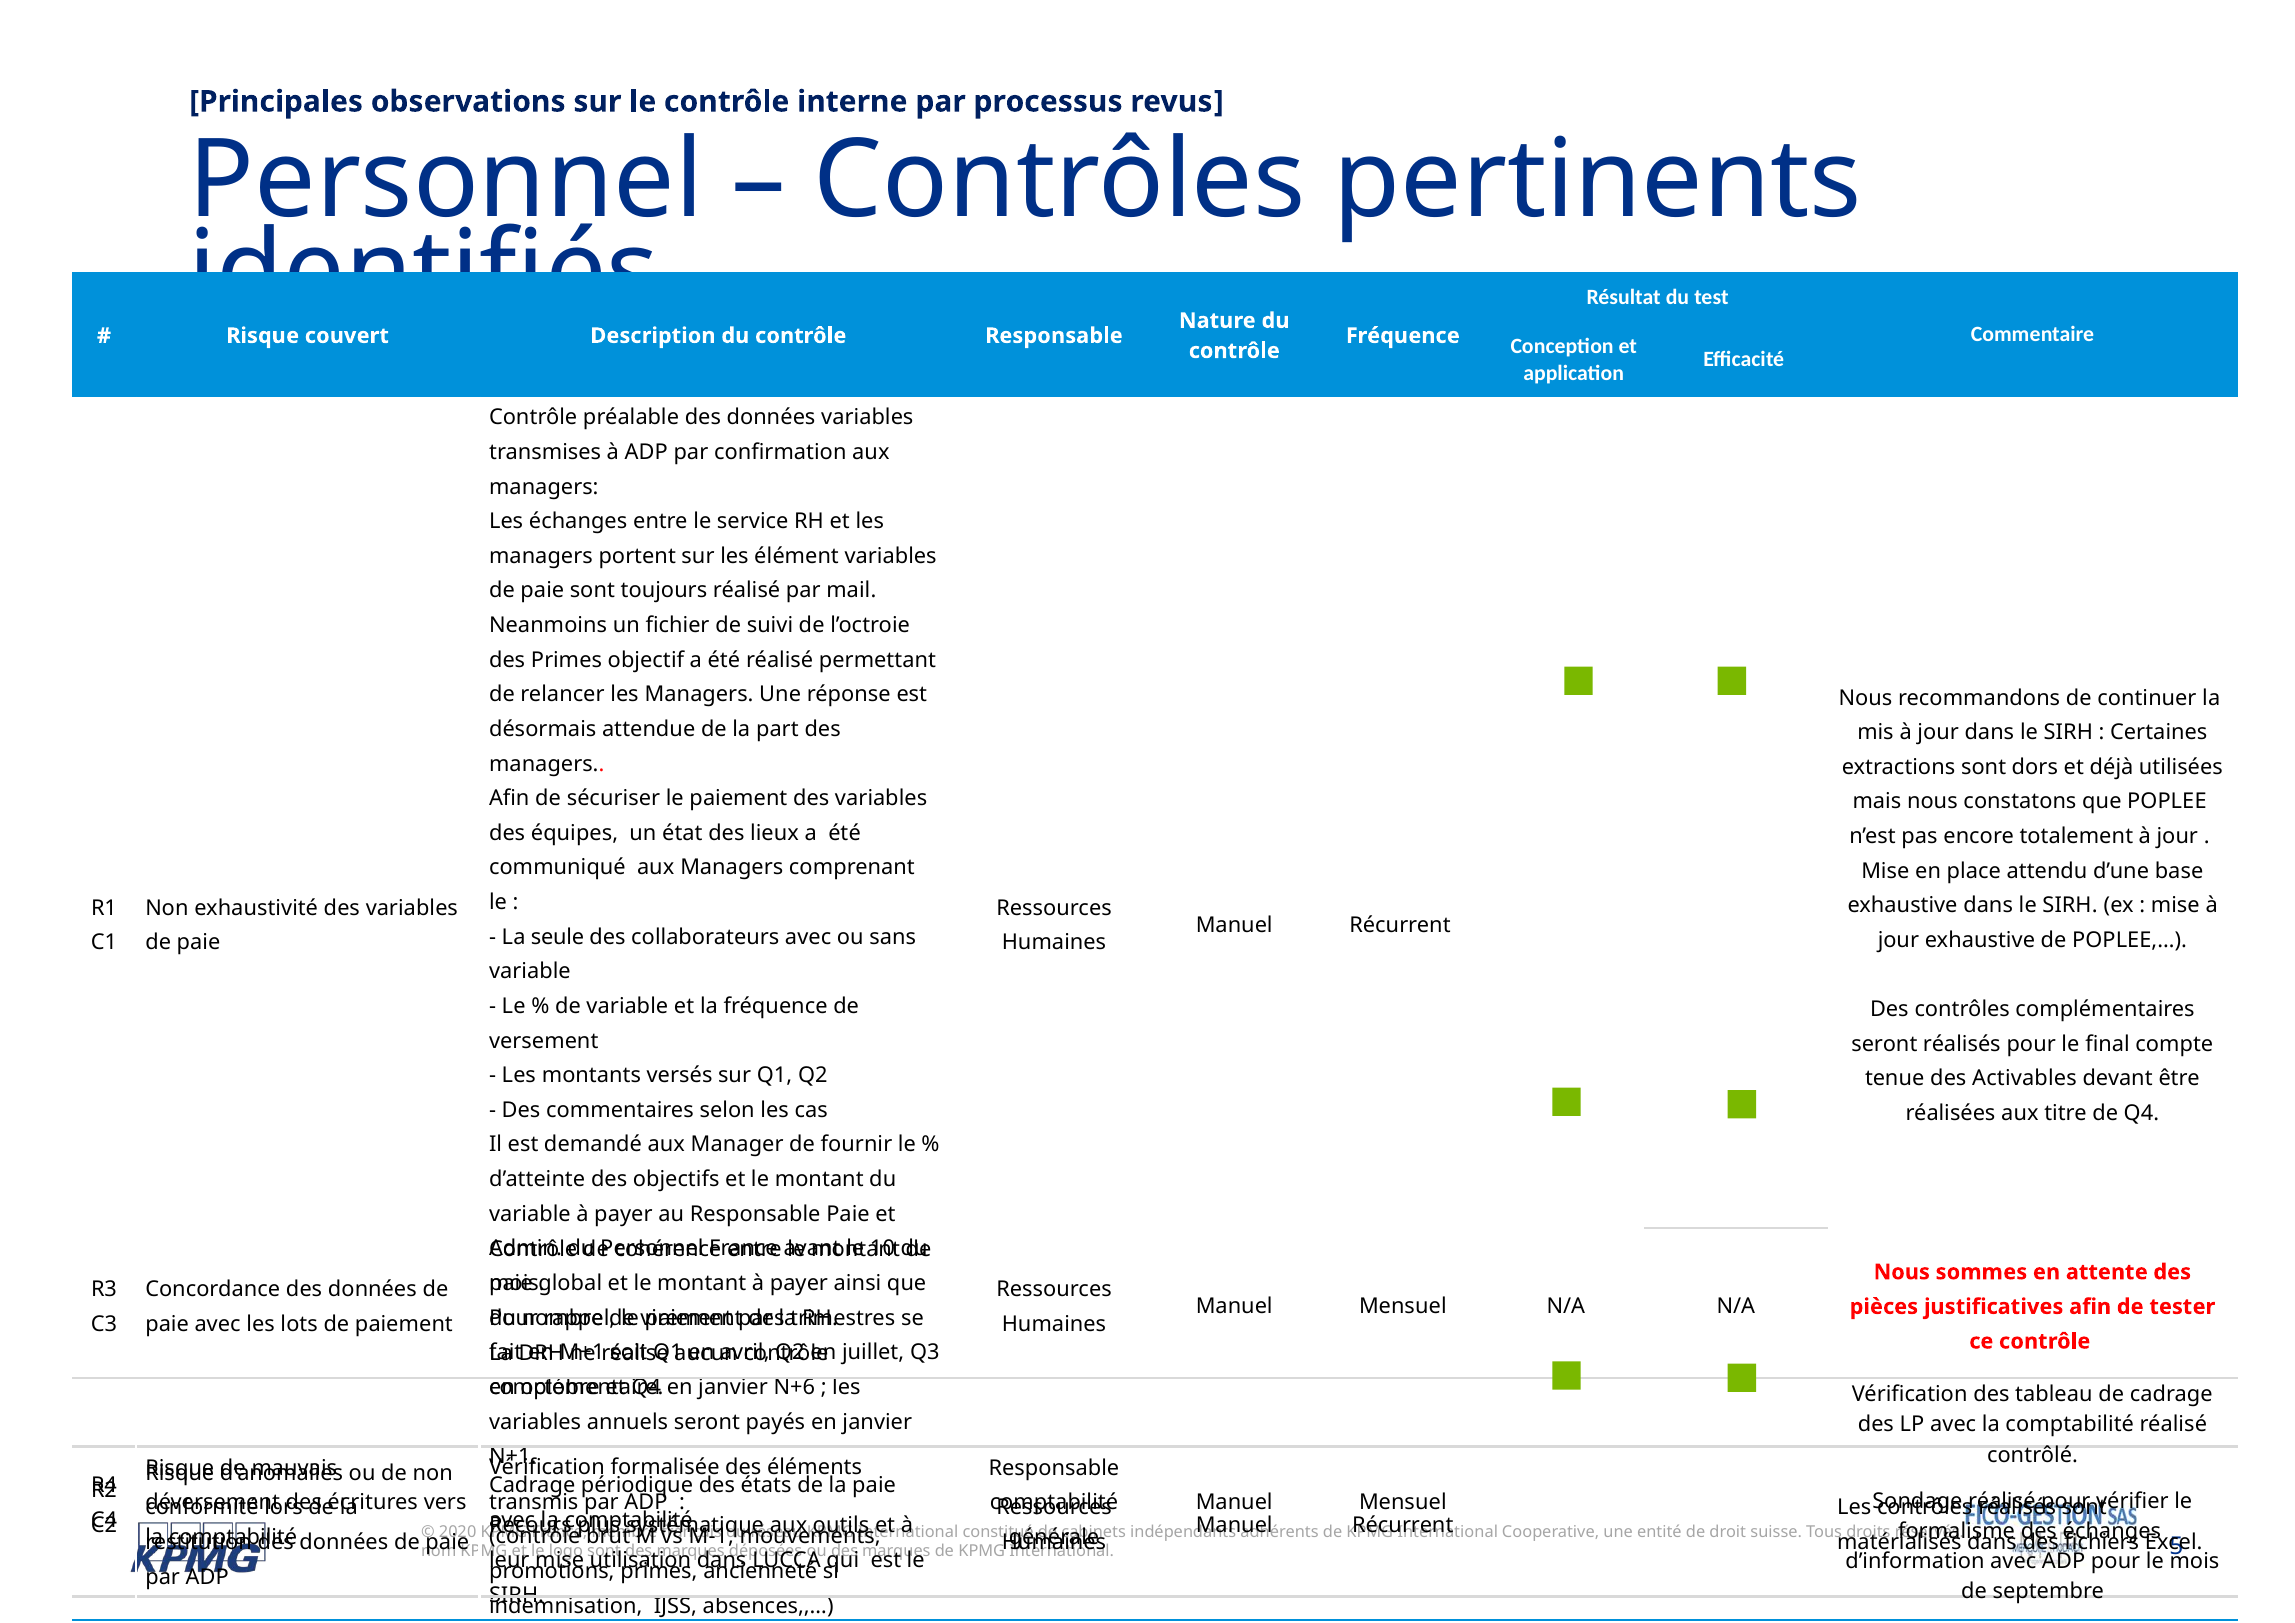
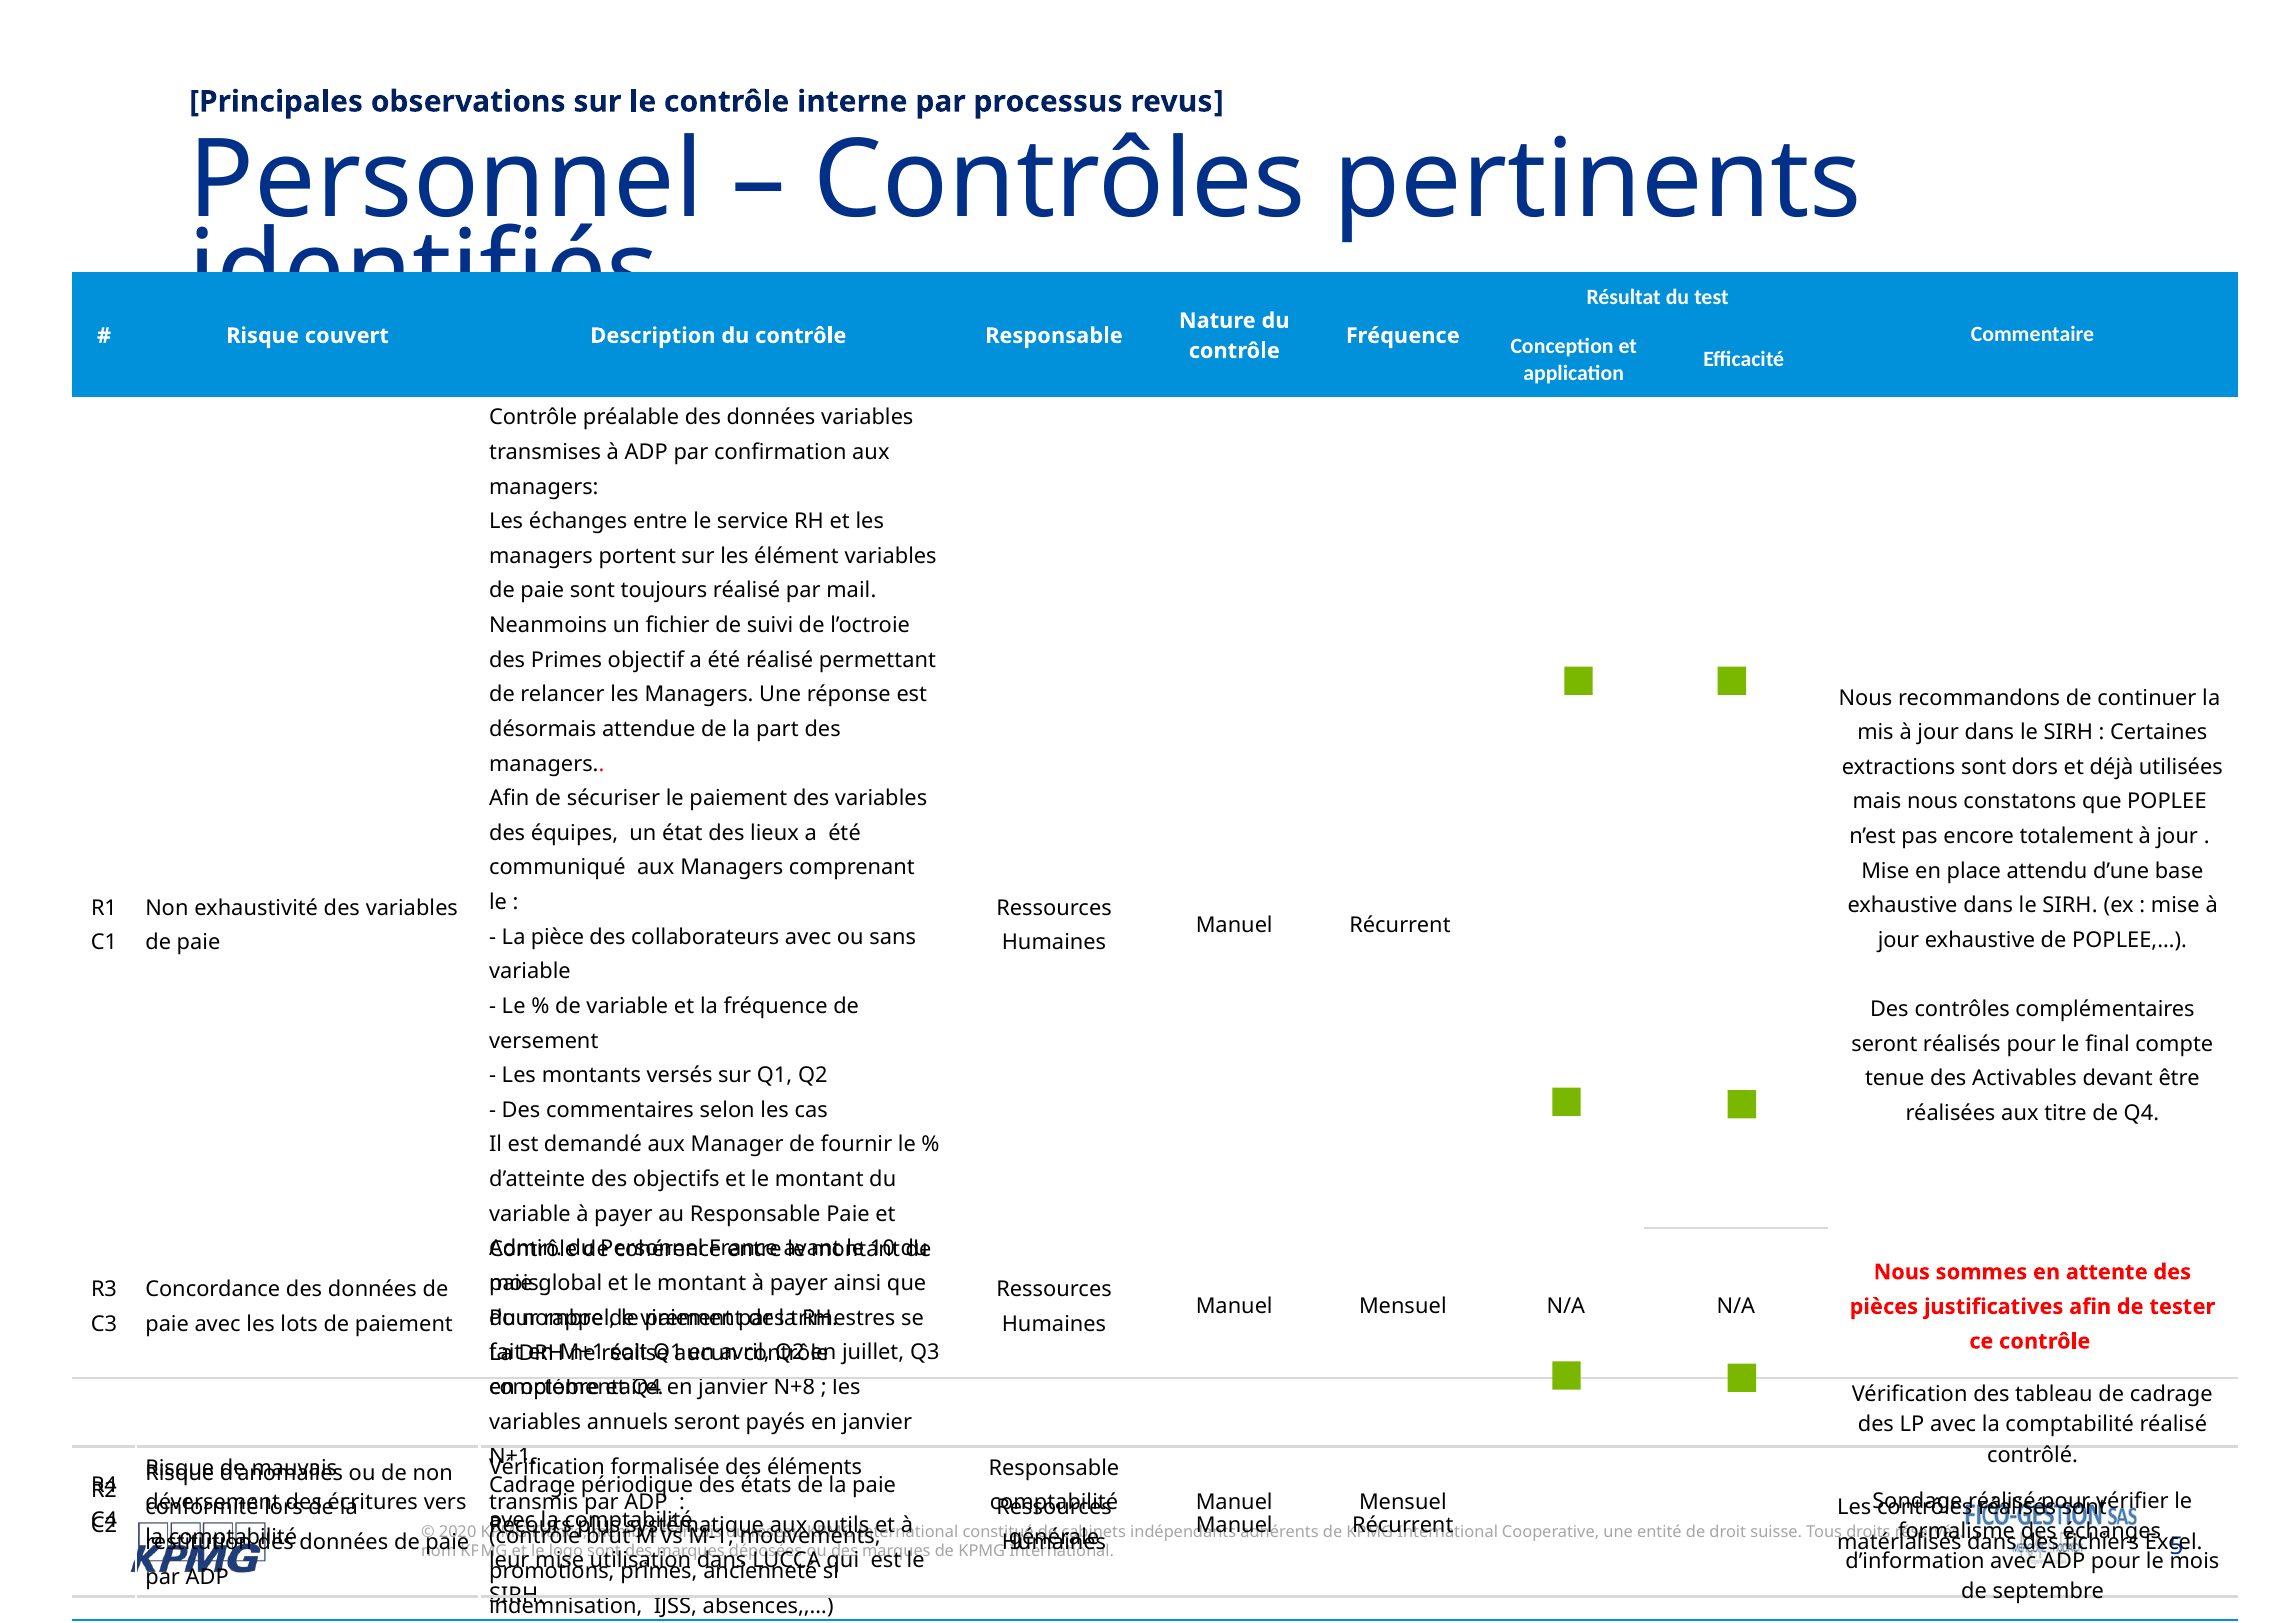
seule: seule -> pièce
N+6: N+6 -> N+8
